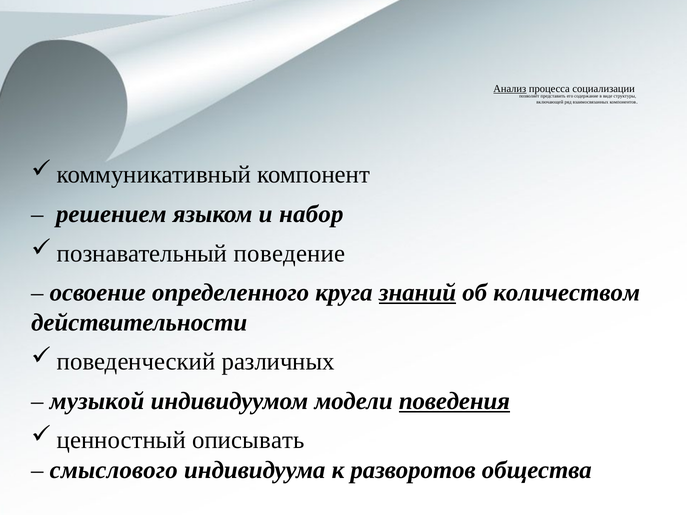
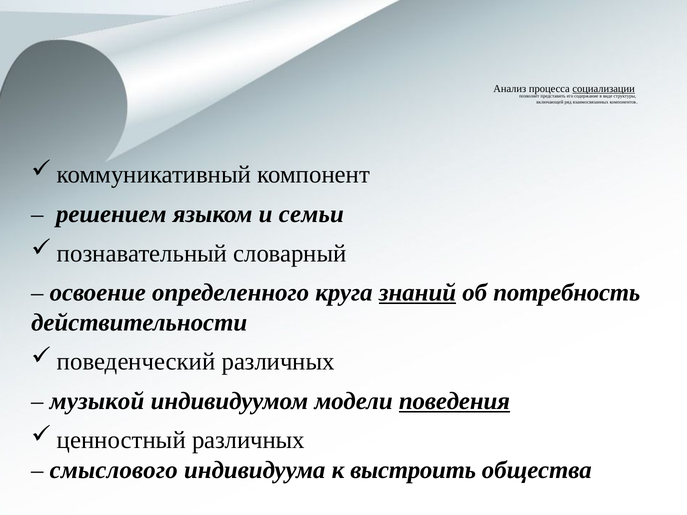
Анализ underline: present -> none
социализации underline: none -> present
набор: набор -> семьи
поведение: поведение -> словарный
количеством: количеством -> потребность
описывать at (248, 440): описывать -> различных
разворотов: разворотов -> выстроить
